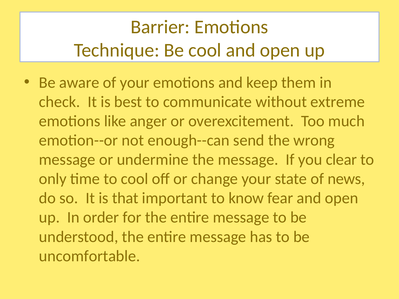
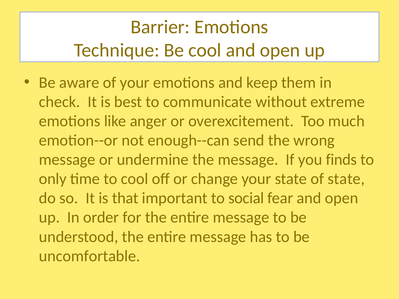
clear: clear -> finds
of news: news -> state
know: know -> social
